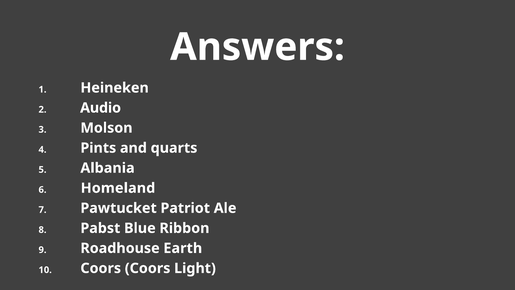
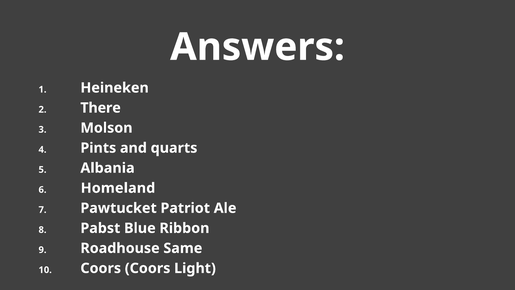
Audio: Audio -> There
Earth: Earth -> Same
